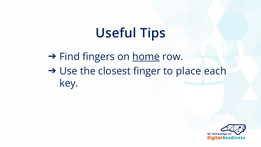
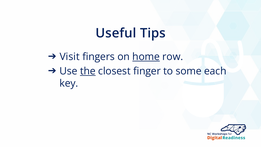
Find: Find -> Visit
the underline: none -> present
place: place -> some
